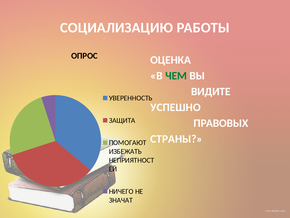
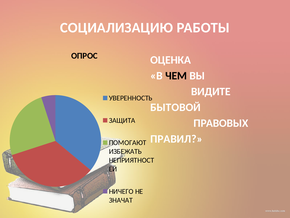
ЧЕМ colour: green -> black
УСПЕШНО: УСПЕШНО -> БЫТОВОЙ
СТРАНЫ: СТРАНЫ -> ПРАВИЛ
